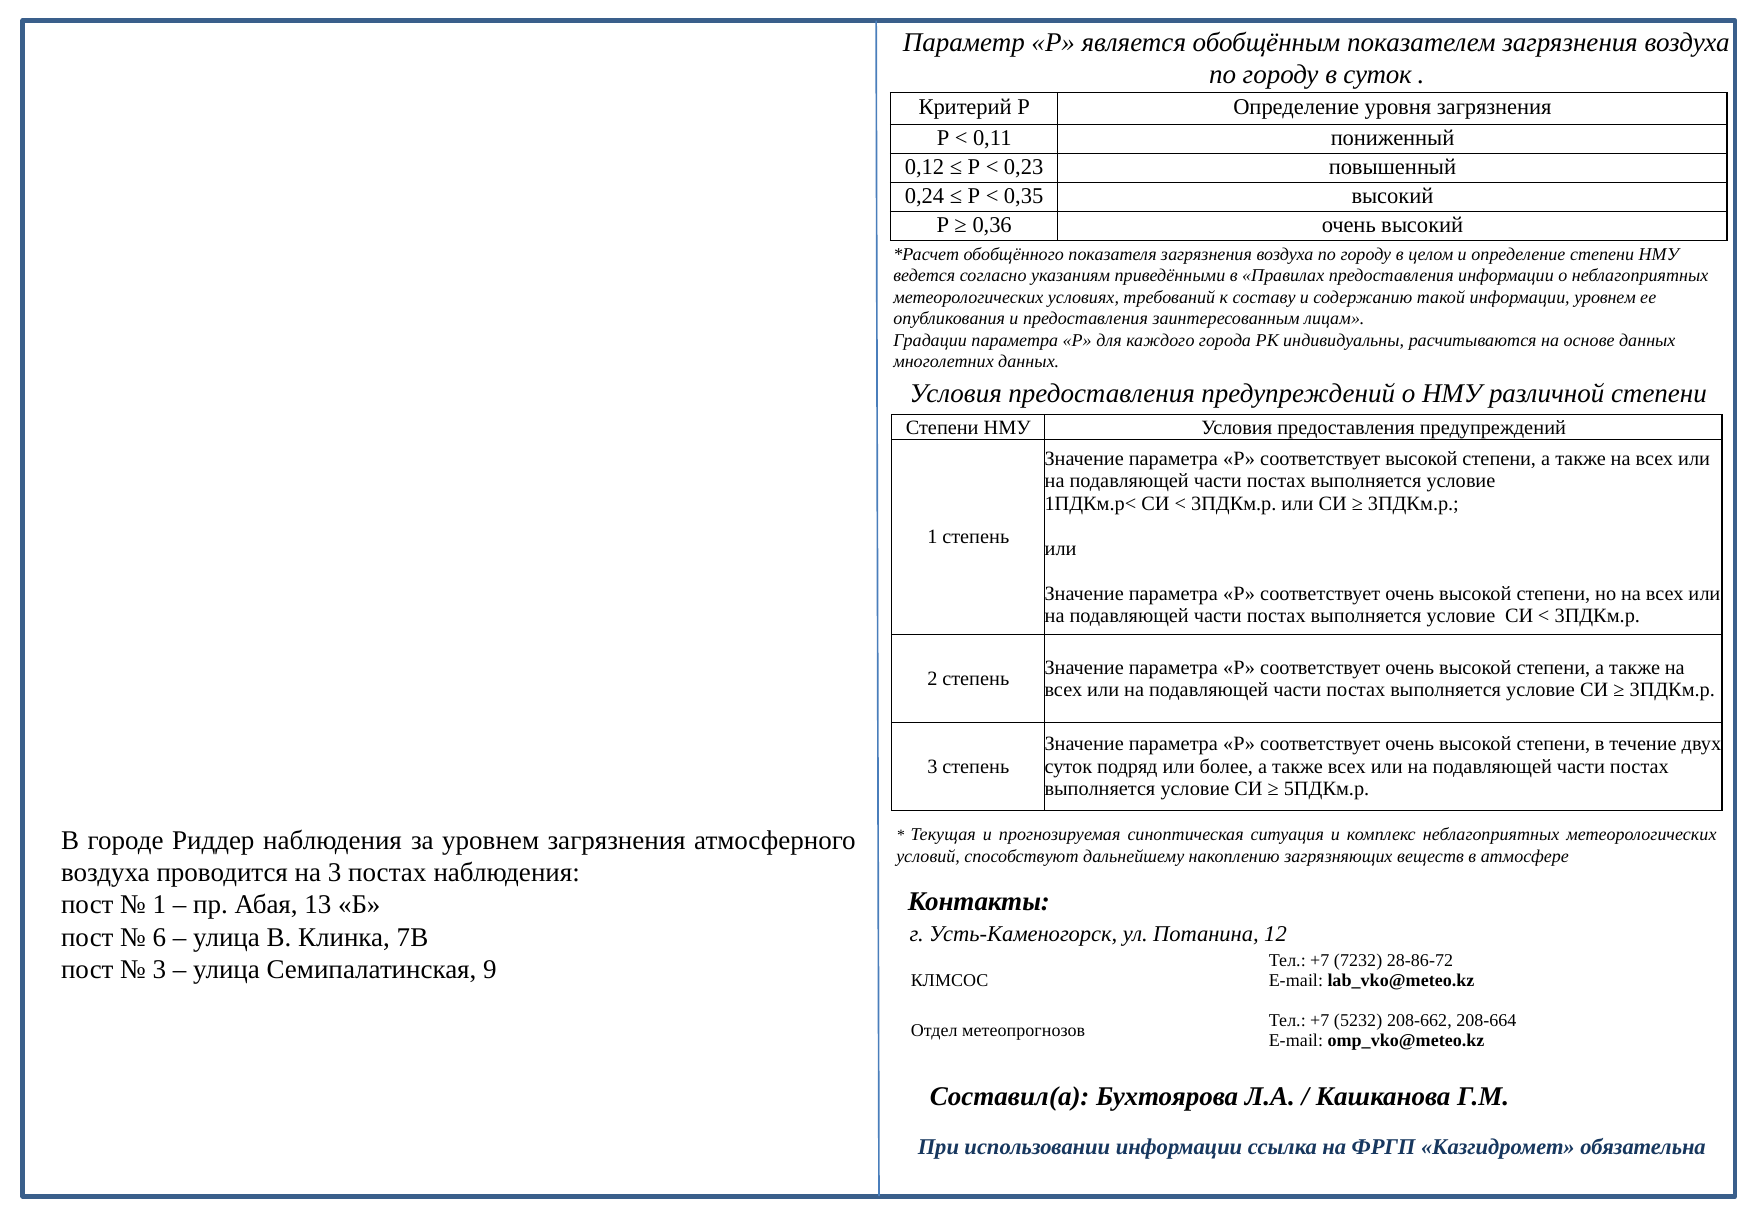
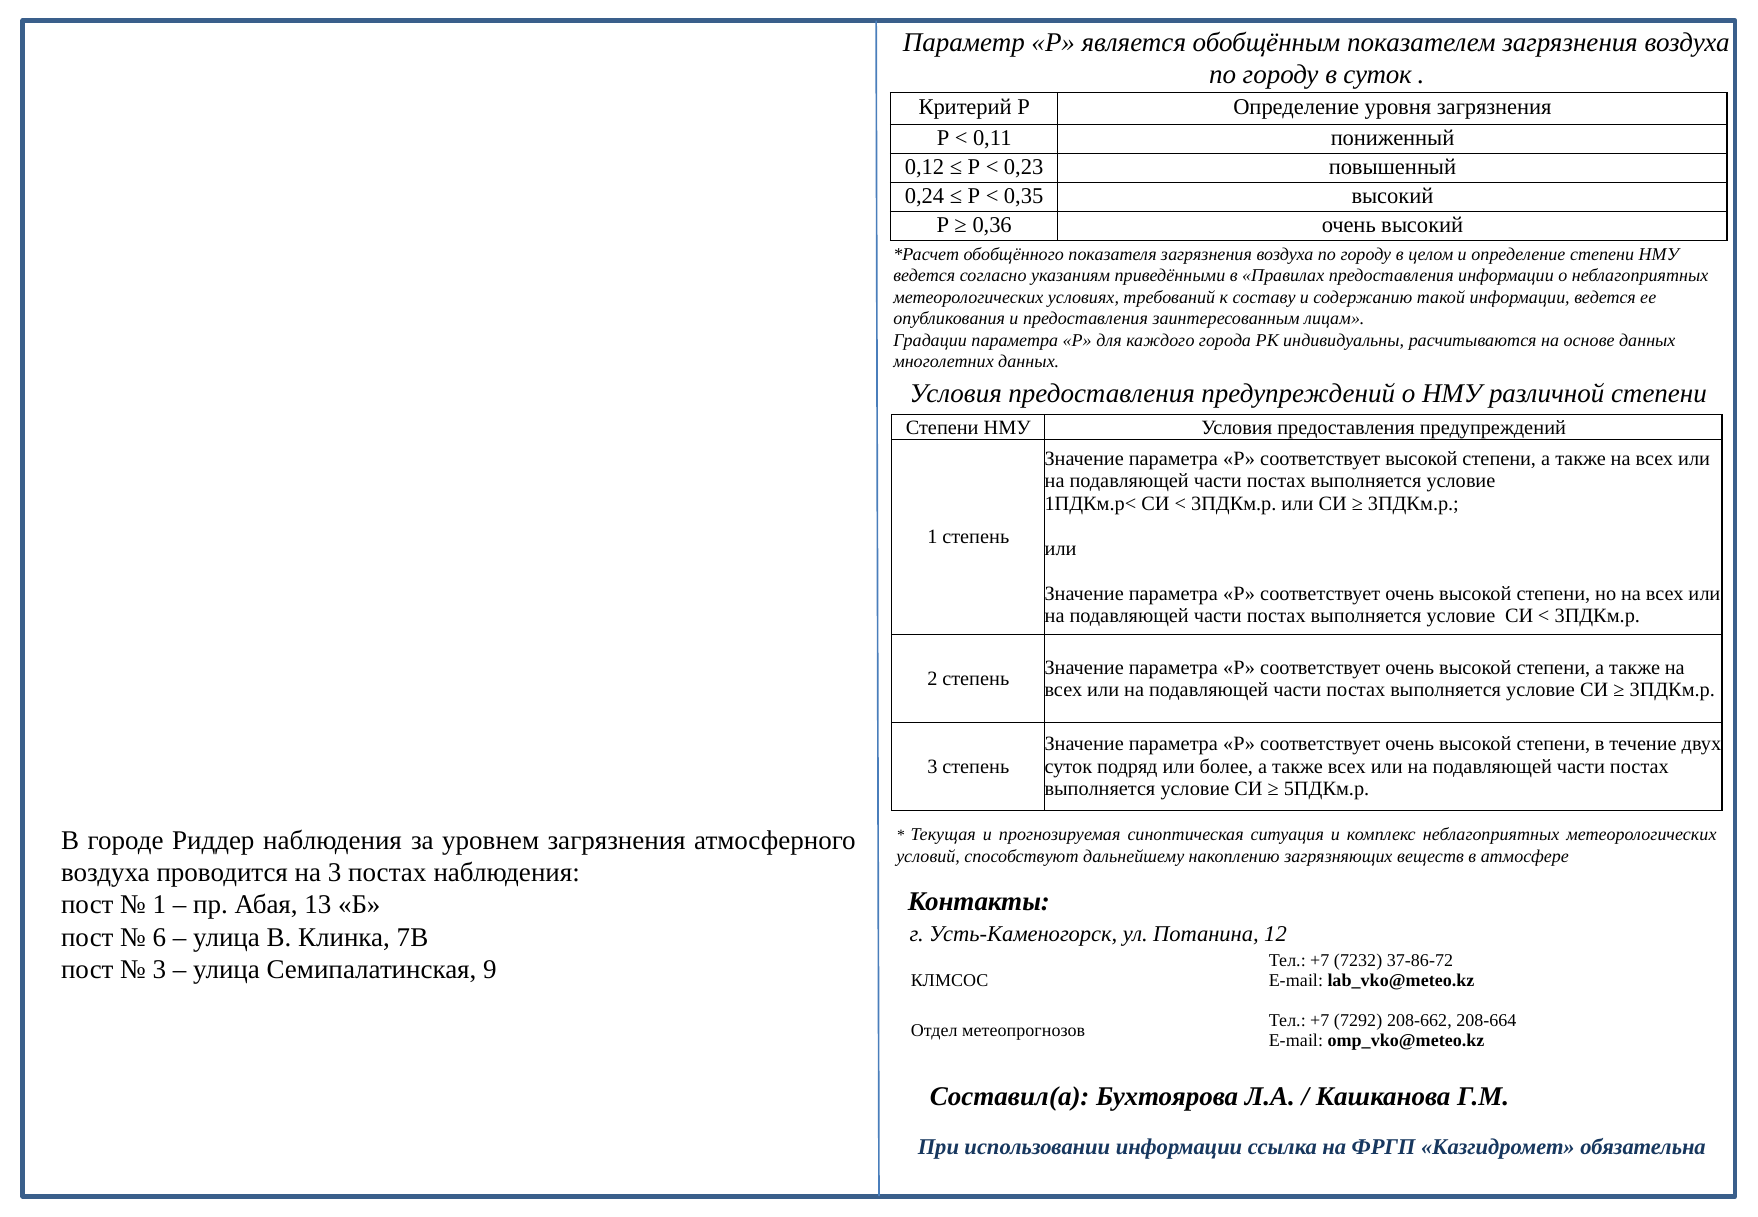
информации уровнем: уровнем -> ведется
28-86-72: 28-86-72 -> 37-86-72
5232: 5232 -> 7292
